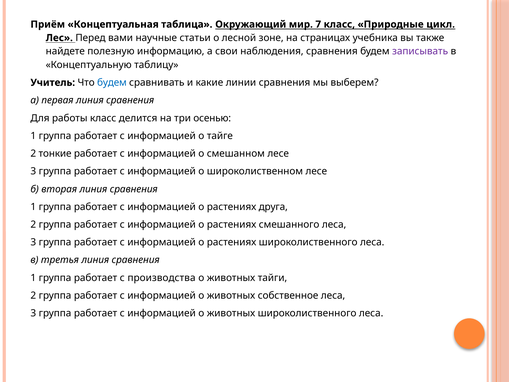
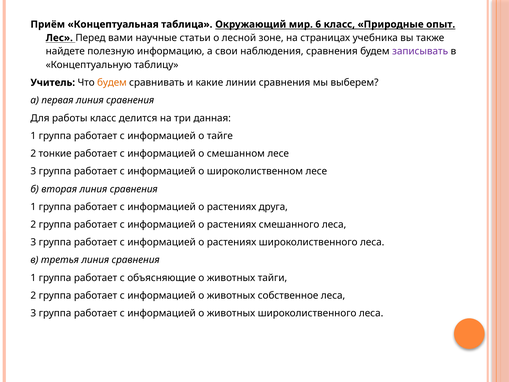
7: 7 -> 6
цикл: цикл -> опыт
будем at (112, 83) colour: blue -> orange
осенью: осенью -> данная
производства: производства -> объясняющие
